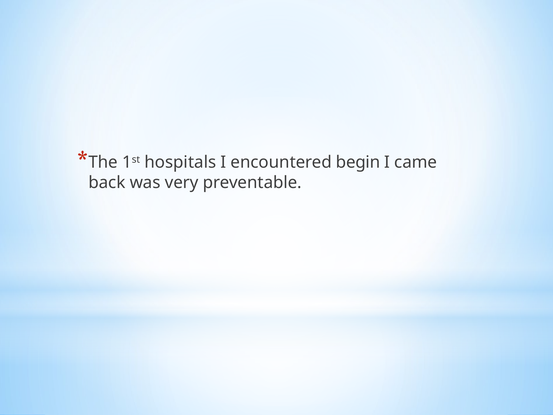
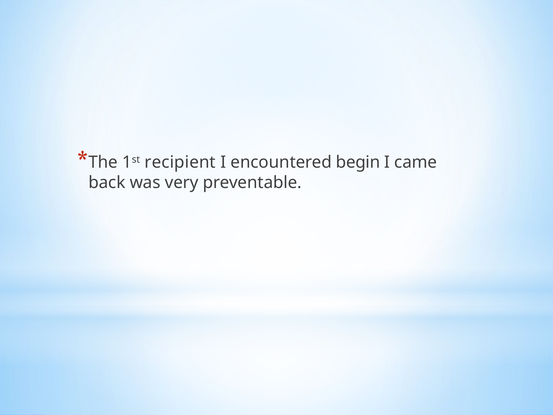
hospitals: hospitals -> recipient
